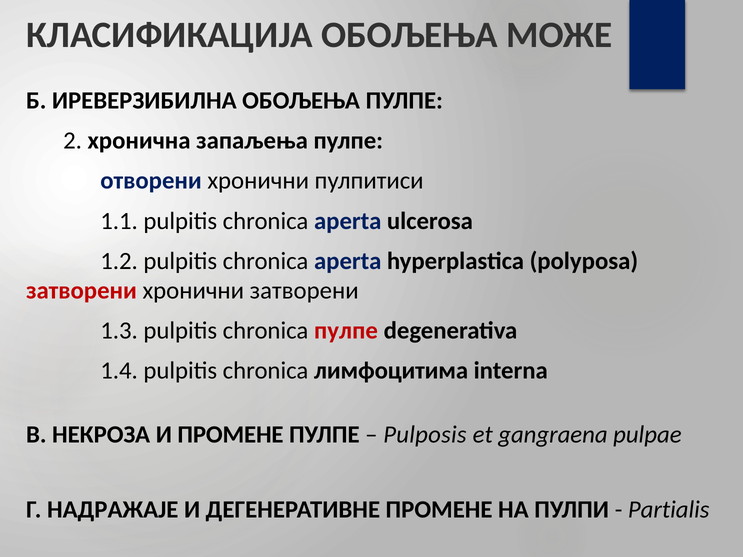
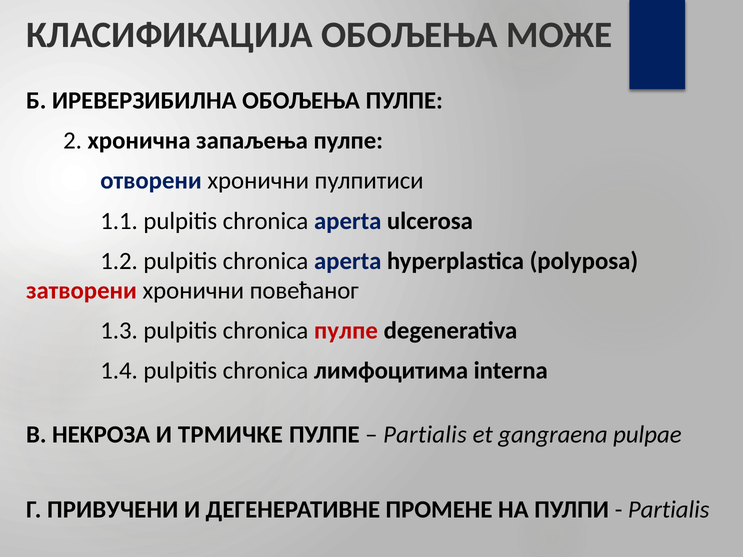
хронични затворени: затворени -> повећаног
И ПРОМЕНЕ: ПРОМЕНЕ -> ТРМИЧКЕ
Pulposis at (425, 435): Pulposis -> Partialis
НАДРАЖАЈЕ: НАДРАЖАЈЕ -> ПРИВУЧЕНИ
